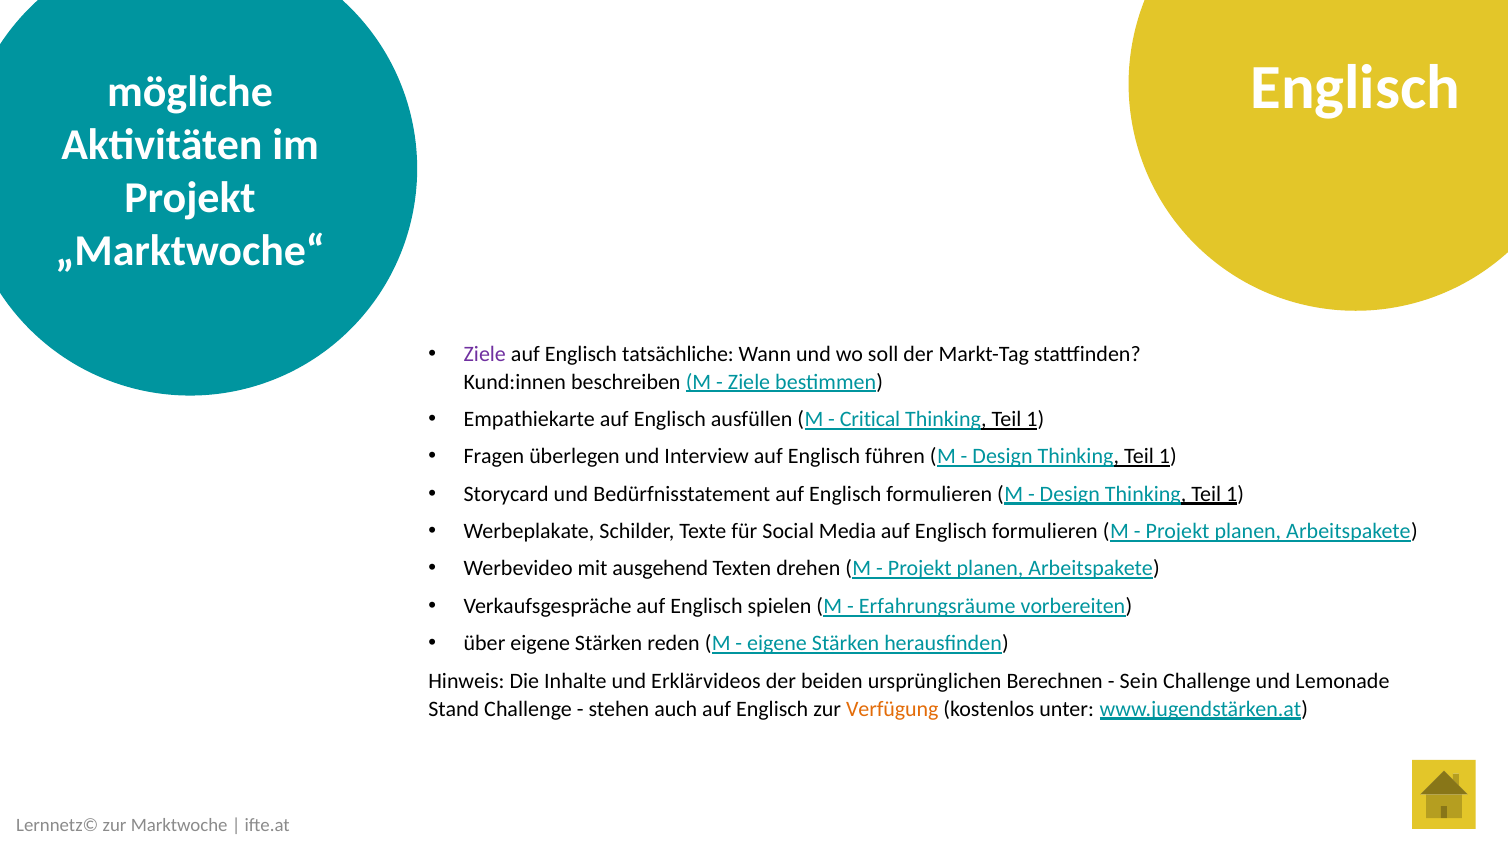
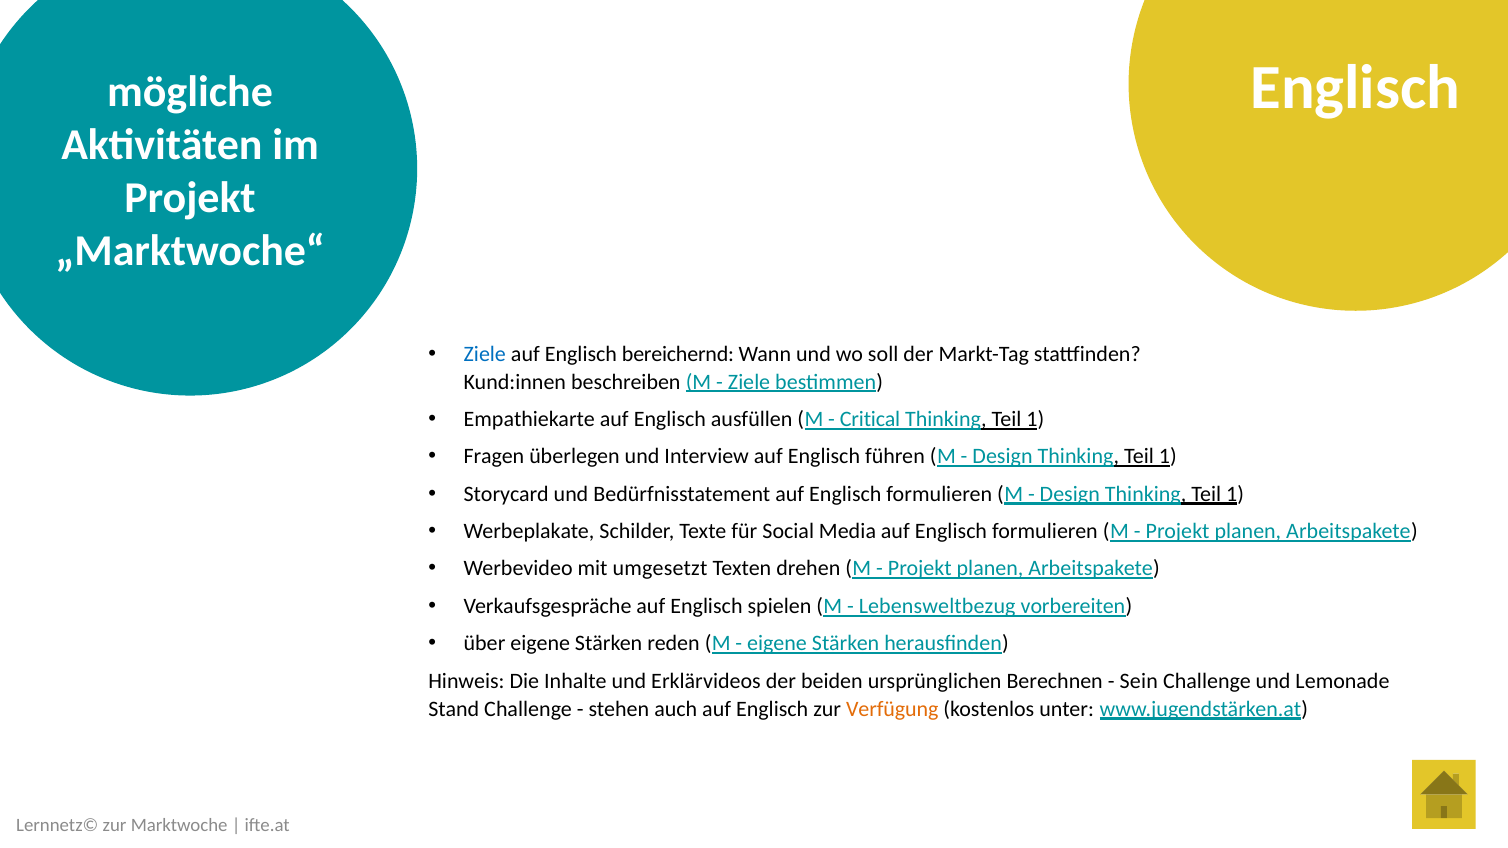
Ziele at (485, 354) colour: purple -> blue
tatsächliche: tatsächliche -> bereichernd
ausgehend: ausgehend -> umgesetzt
Erfahrungsräume: Erfahrungsräume -> Lebensweltbezug
